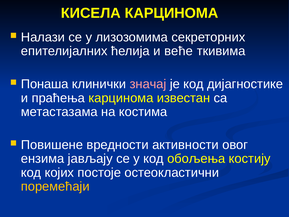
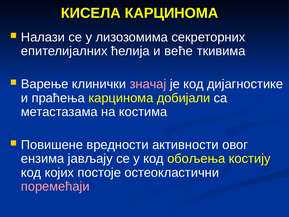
Понаша: Понаша -> Варење
известан: известан -> добијали
поремећаји colour: yellow -> pink
